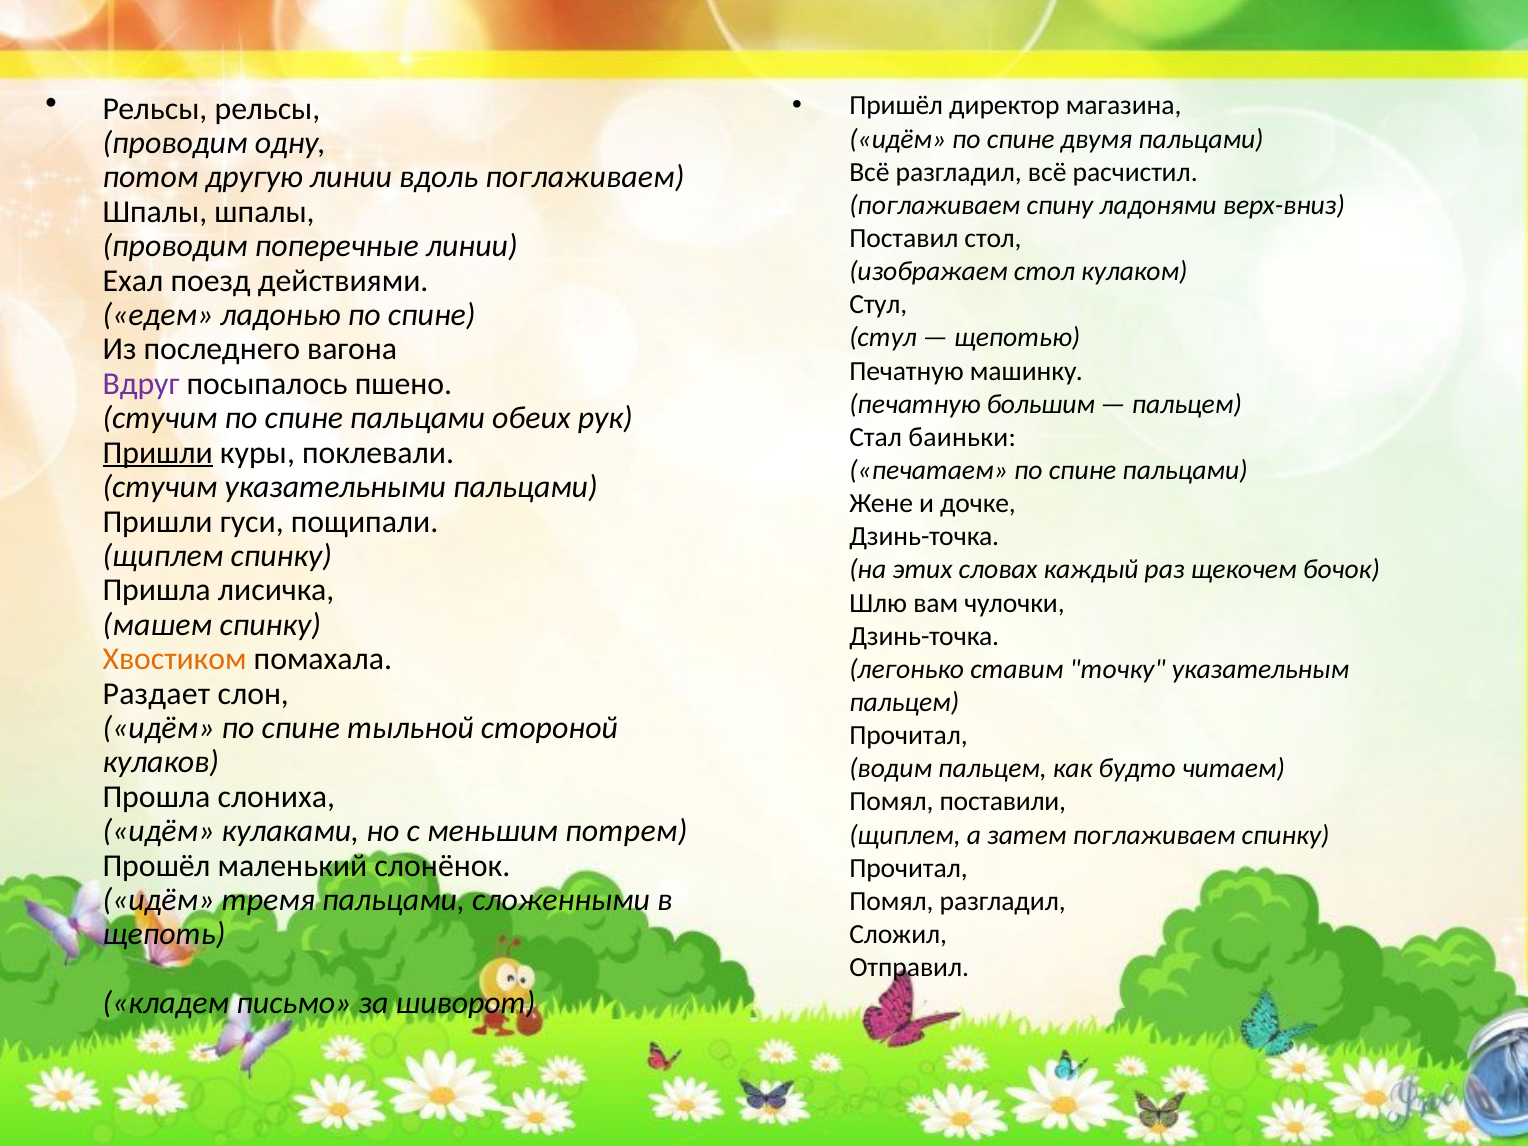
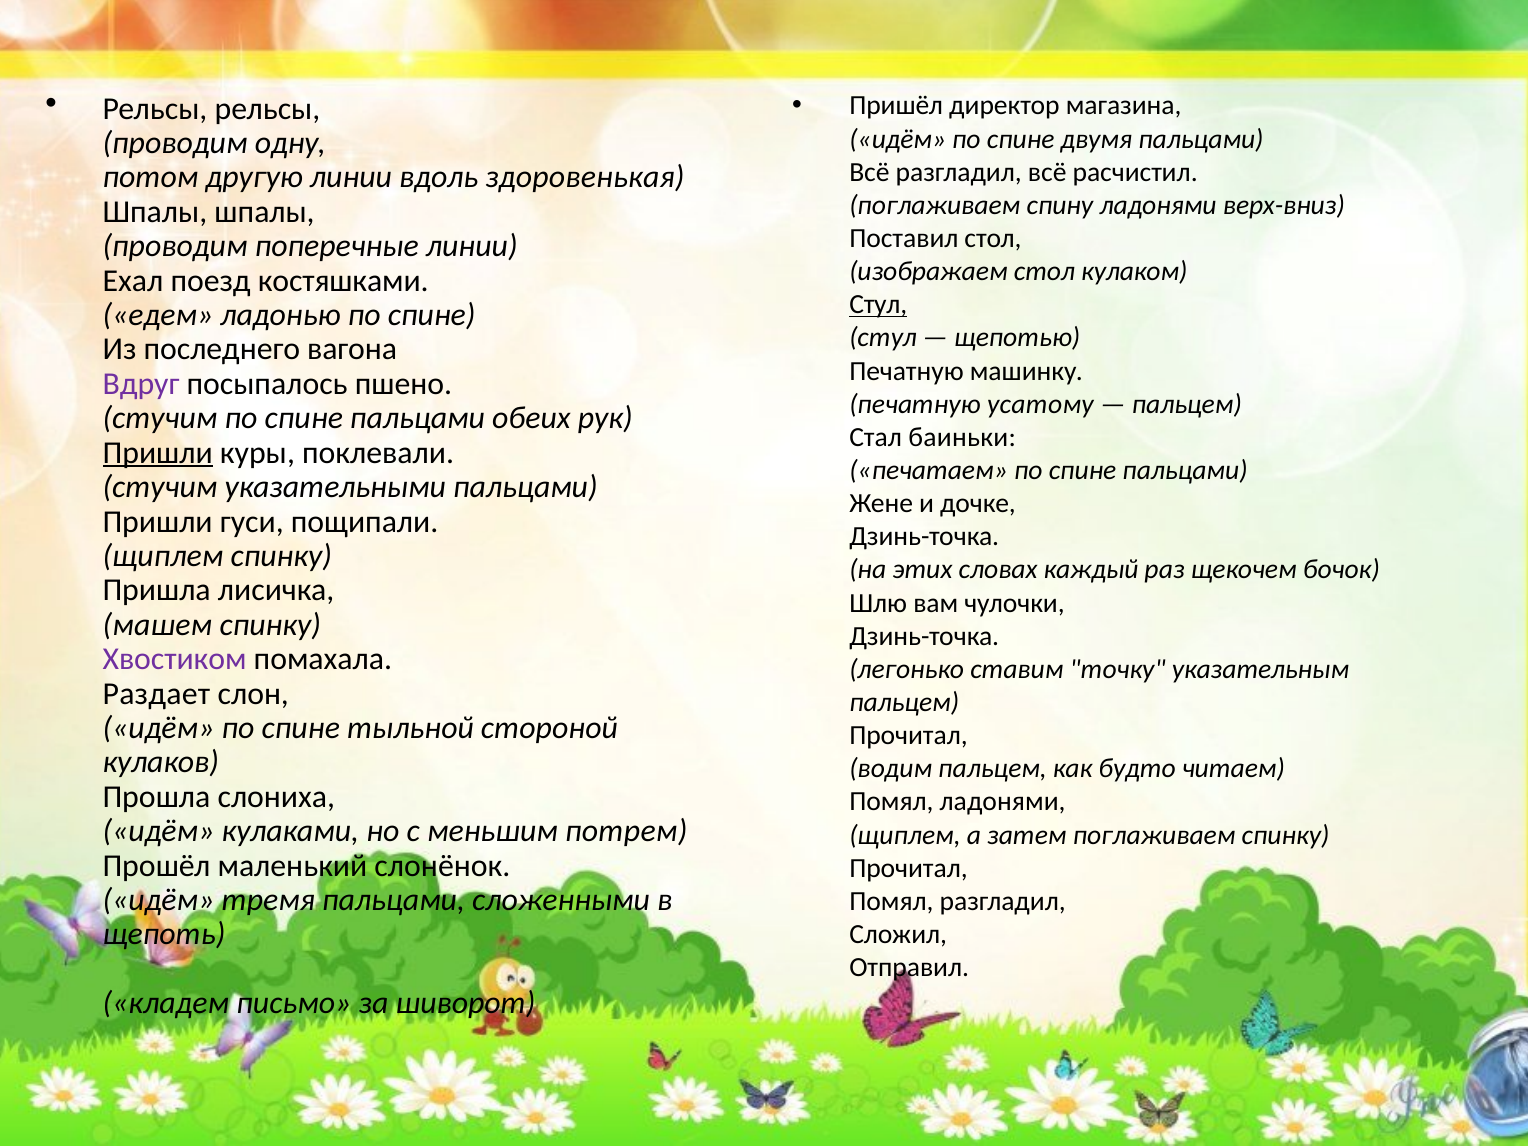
вдоль поглаживаем: поглаживаем -> здоровенькая
действиями: действиями -> костяшками
Стул at (878, 305) underline: none -> present
большим: большим -> усатому
Хвостиком colour: orange -> purple
Помял поставили: поставили -> ладонями
